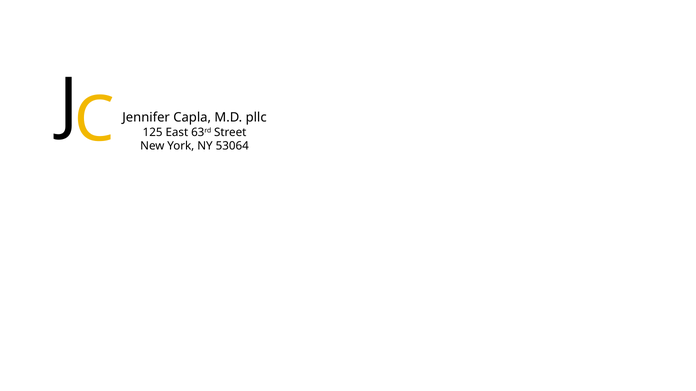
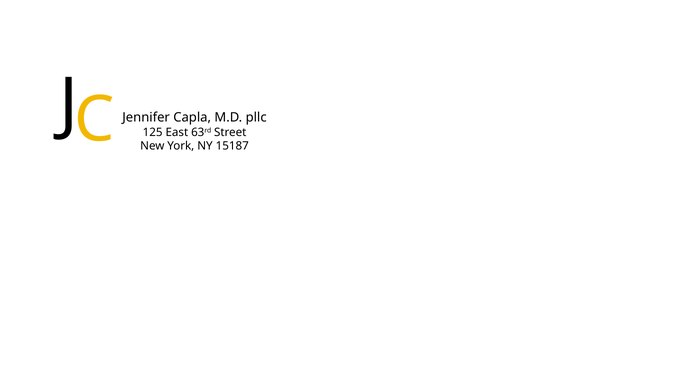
53064: 53064 -> 15187
